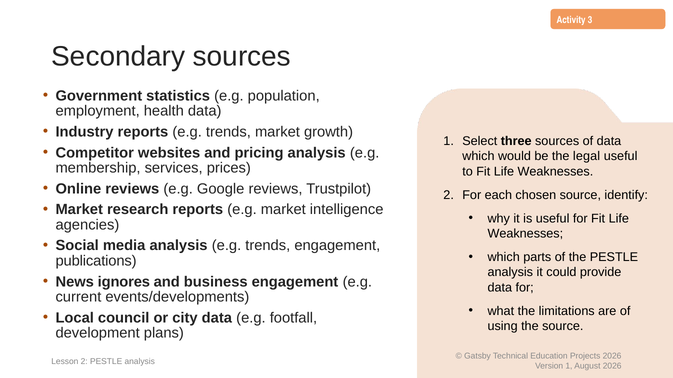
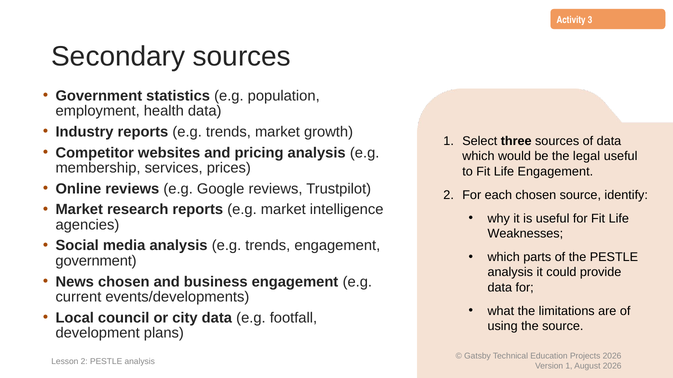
to Fit Life Weaknesses: Weaknesses -> Engagement
publications at (96, 261): publications -> government
News ignores: ignores -> chosen
